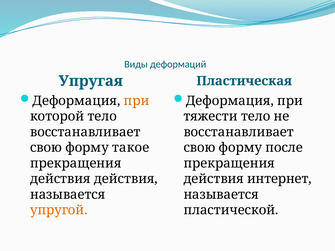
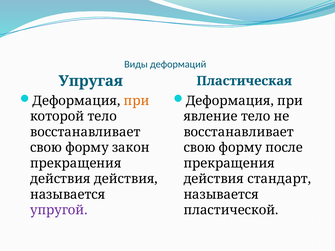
тяжести: тяжести -> явление
такое: такое -> закон
интернет: интернет -> стандарт
упругой colour: orange -> purple
